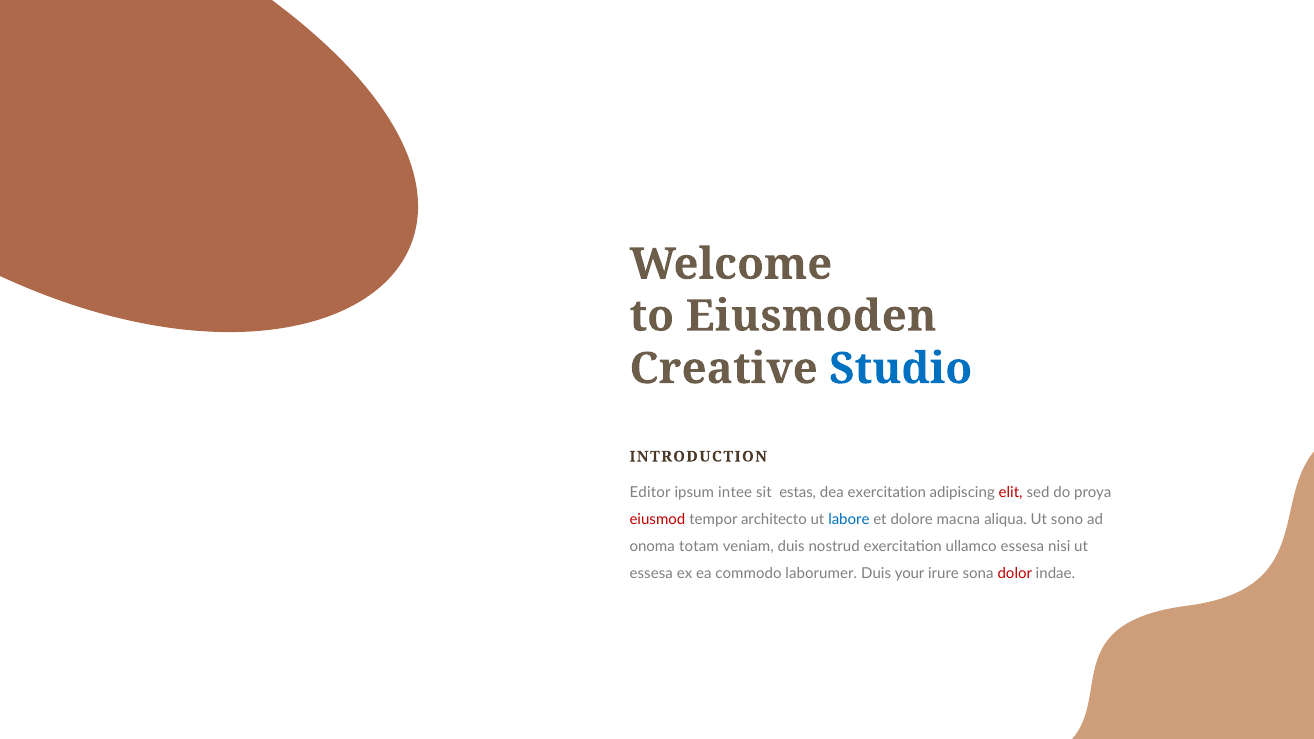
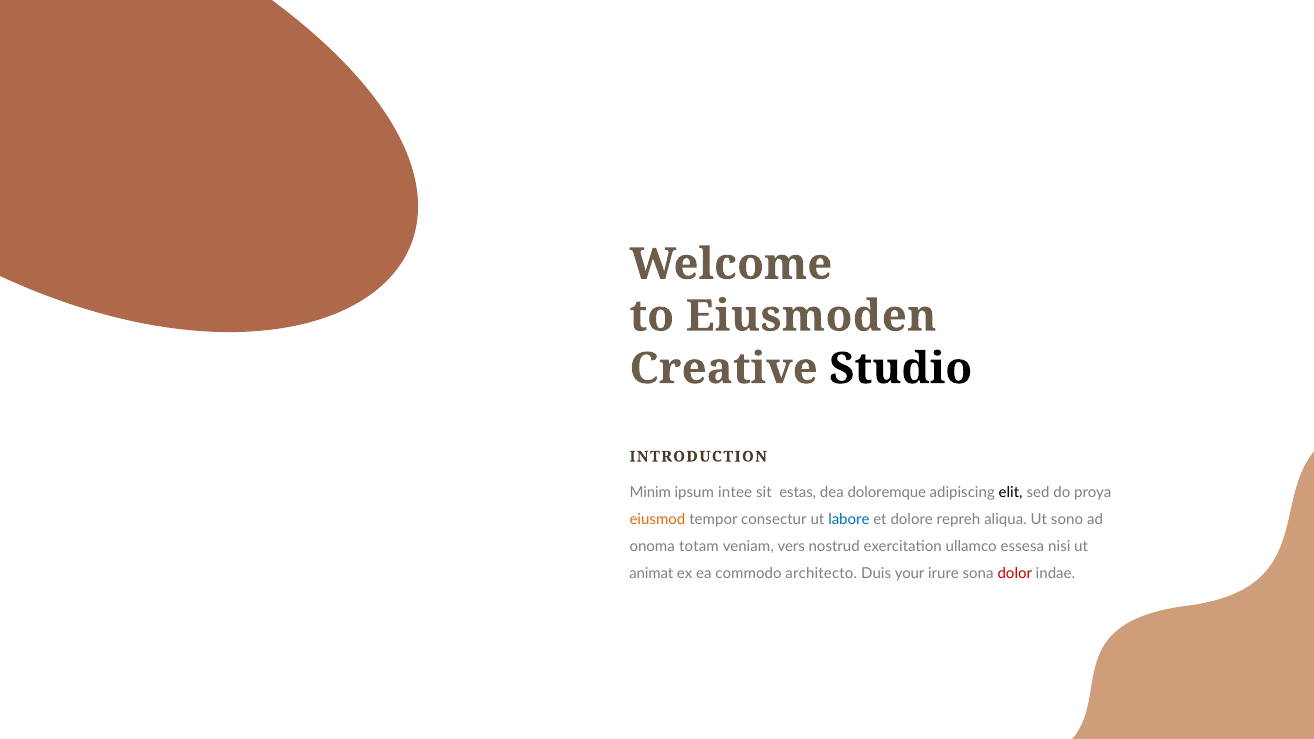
Studio colour: blue -> black
Editor: Editor -> Minim
dea exercitation: exercitation -> doloremque
elit colour: red -> black
eiusmod colour: red -> orange
architecto: architecto -> consectur
macna: macna -> repreh
veniam duis: duis -> vers
essesa at (651, 574): essesa -> animat
laborumer: laborumer -> architecto
